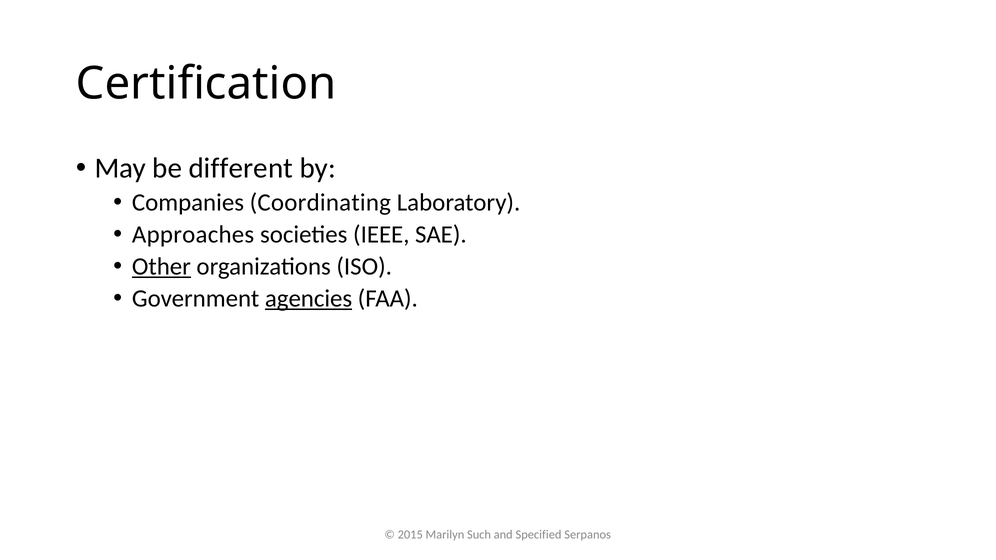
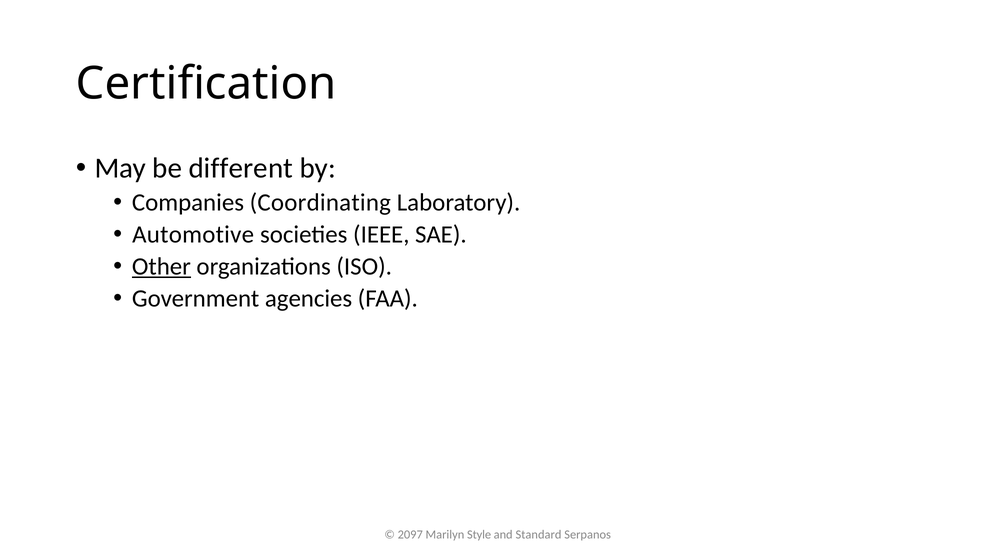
Approaches: Approaches -> Automotive
agencies underline: present -> none
2015: 2015 -> 2097
Such: Such -> Style
Specified: Specified -> Standard
